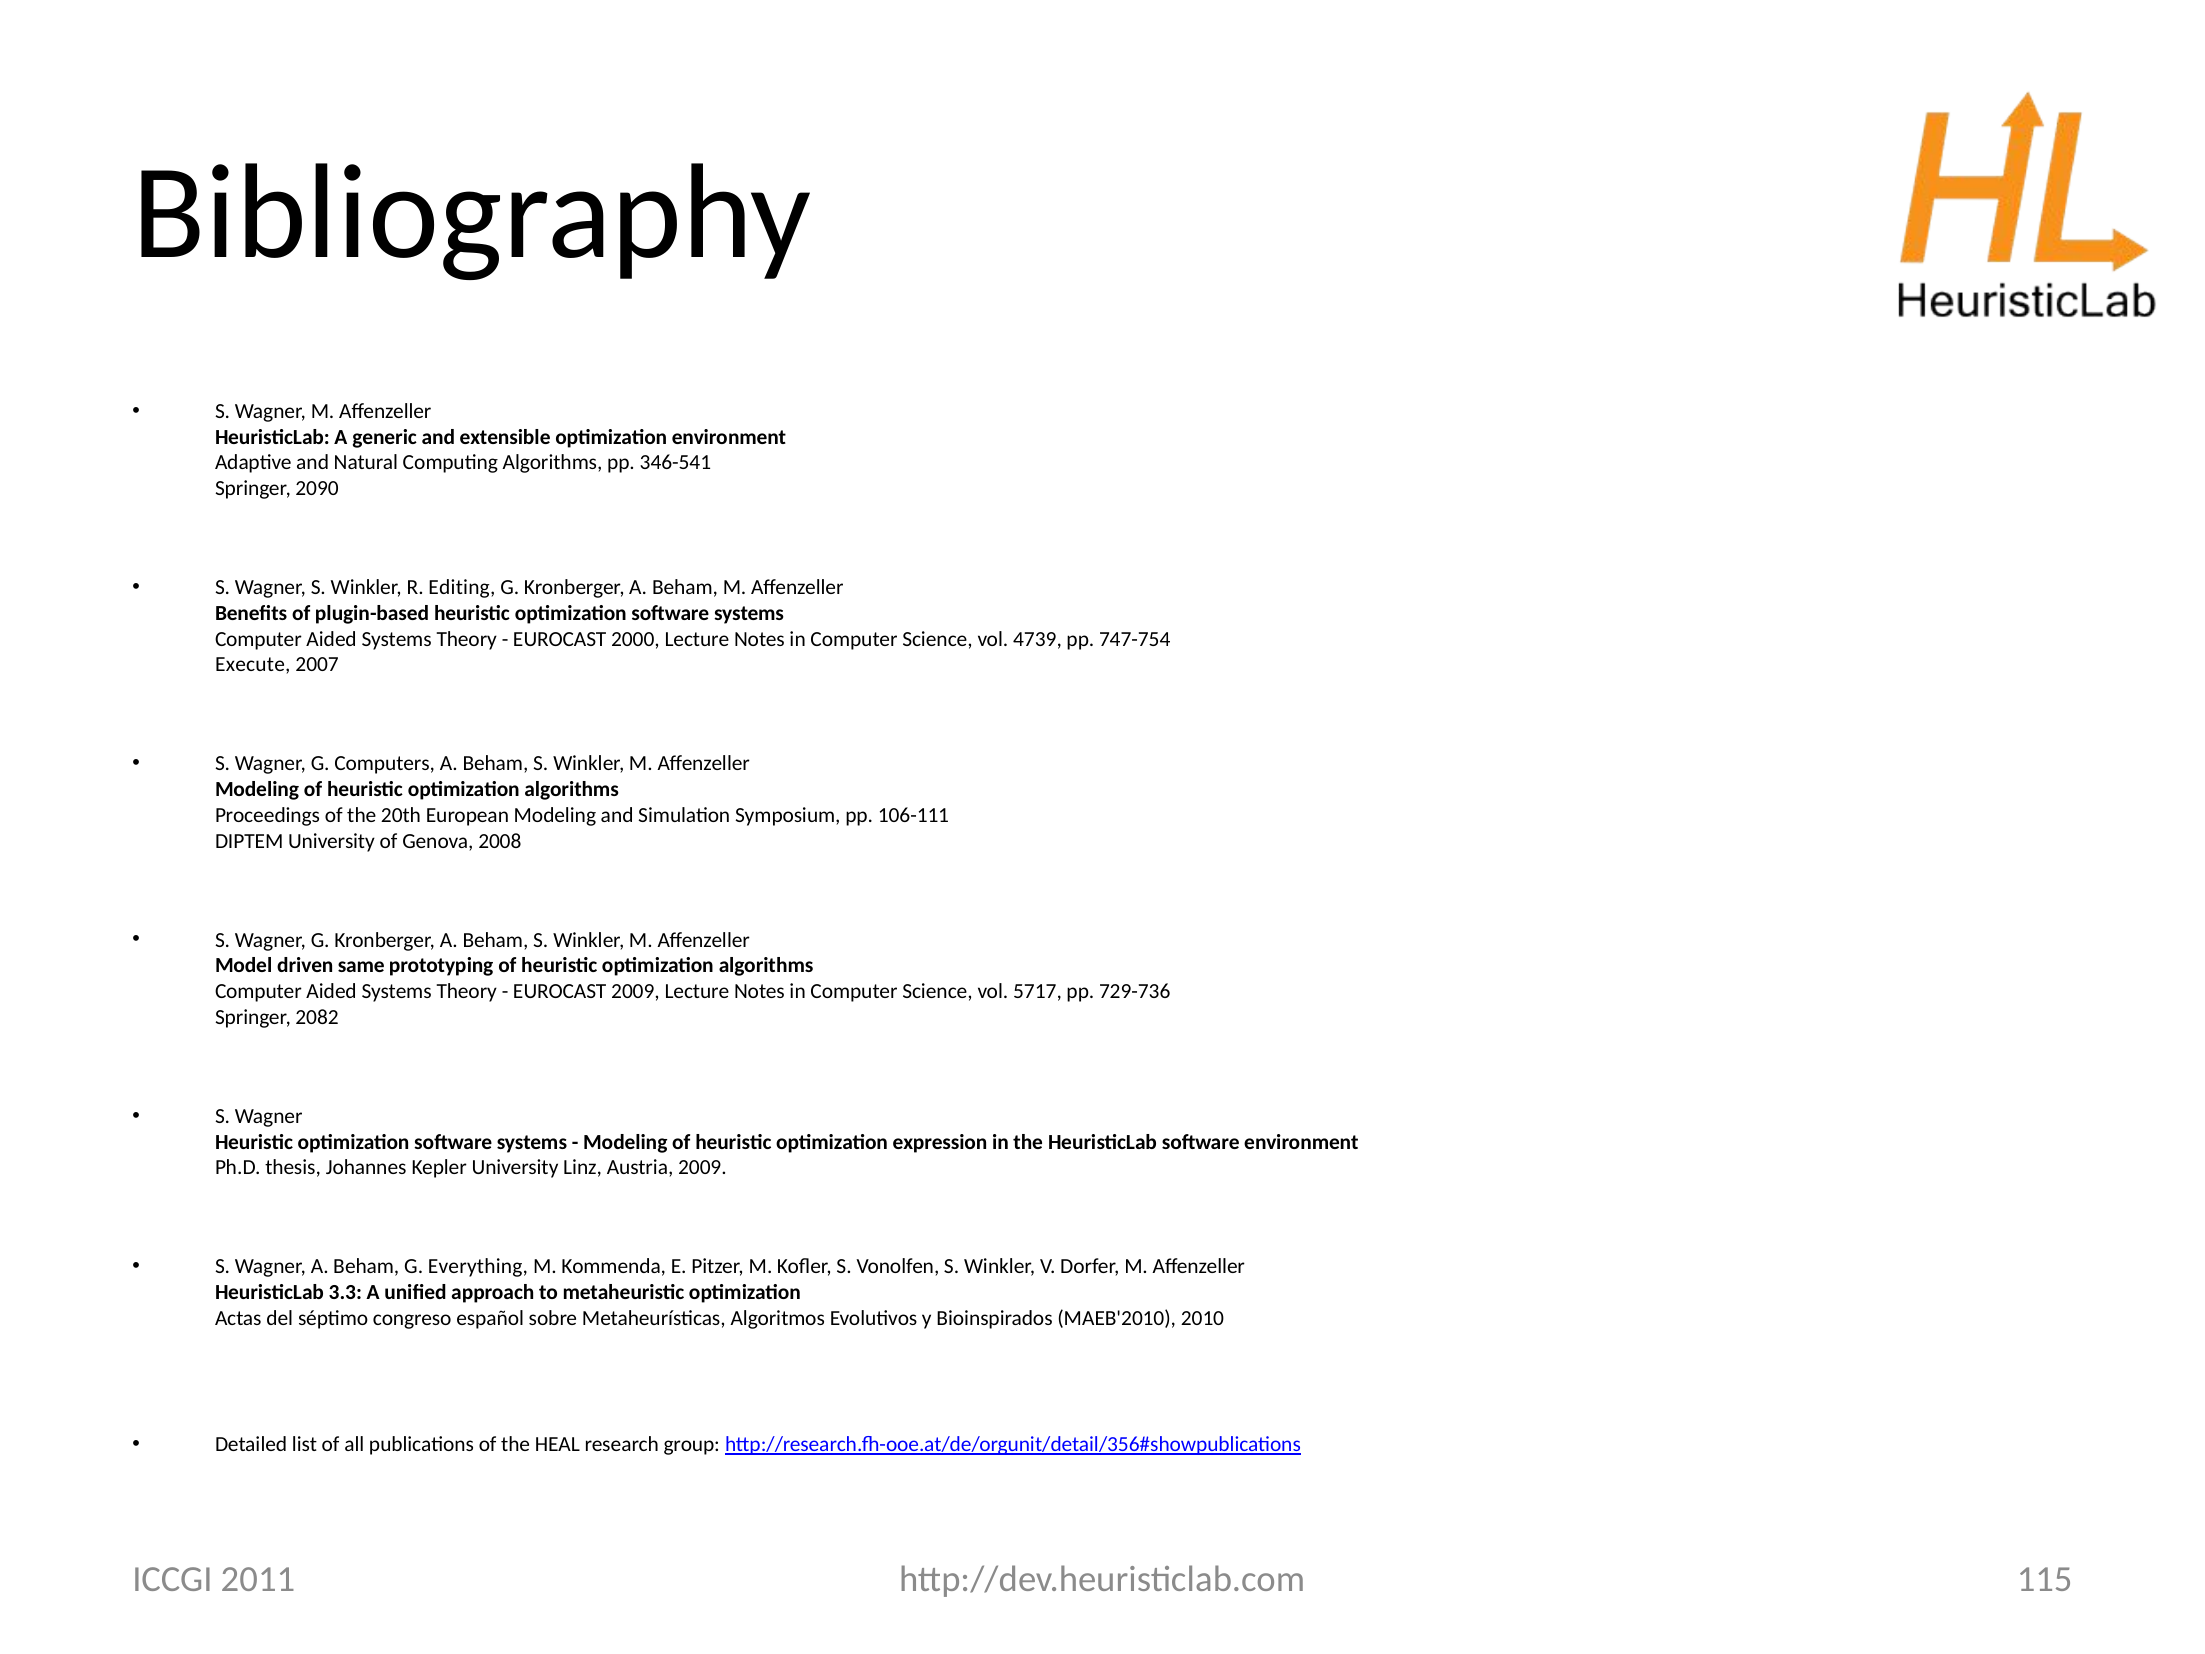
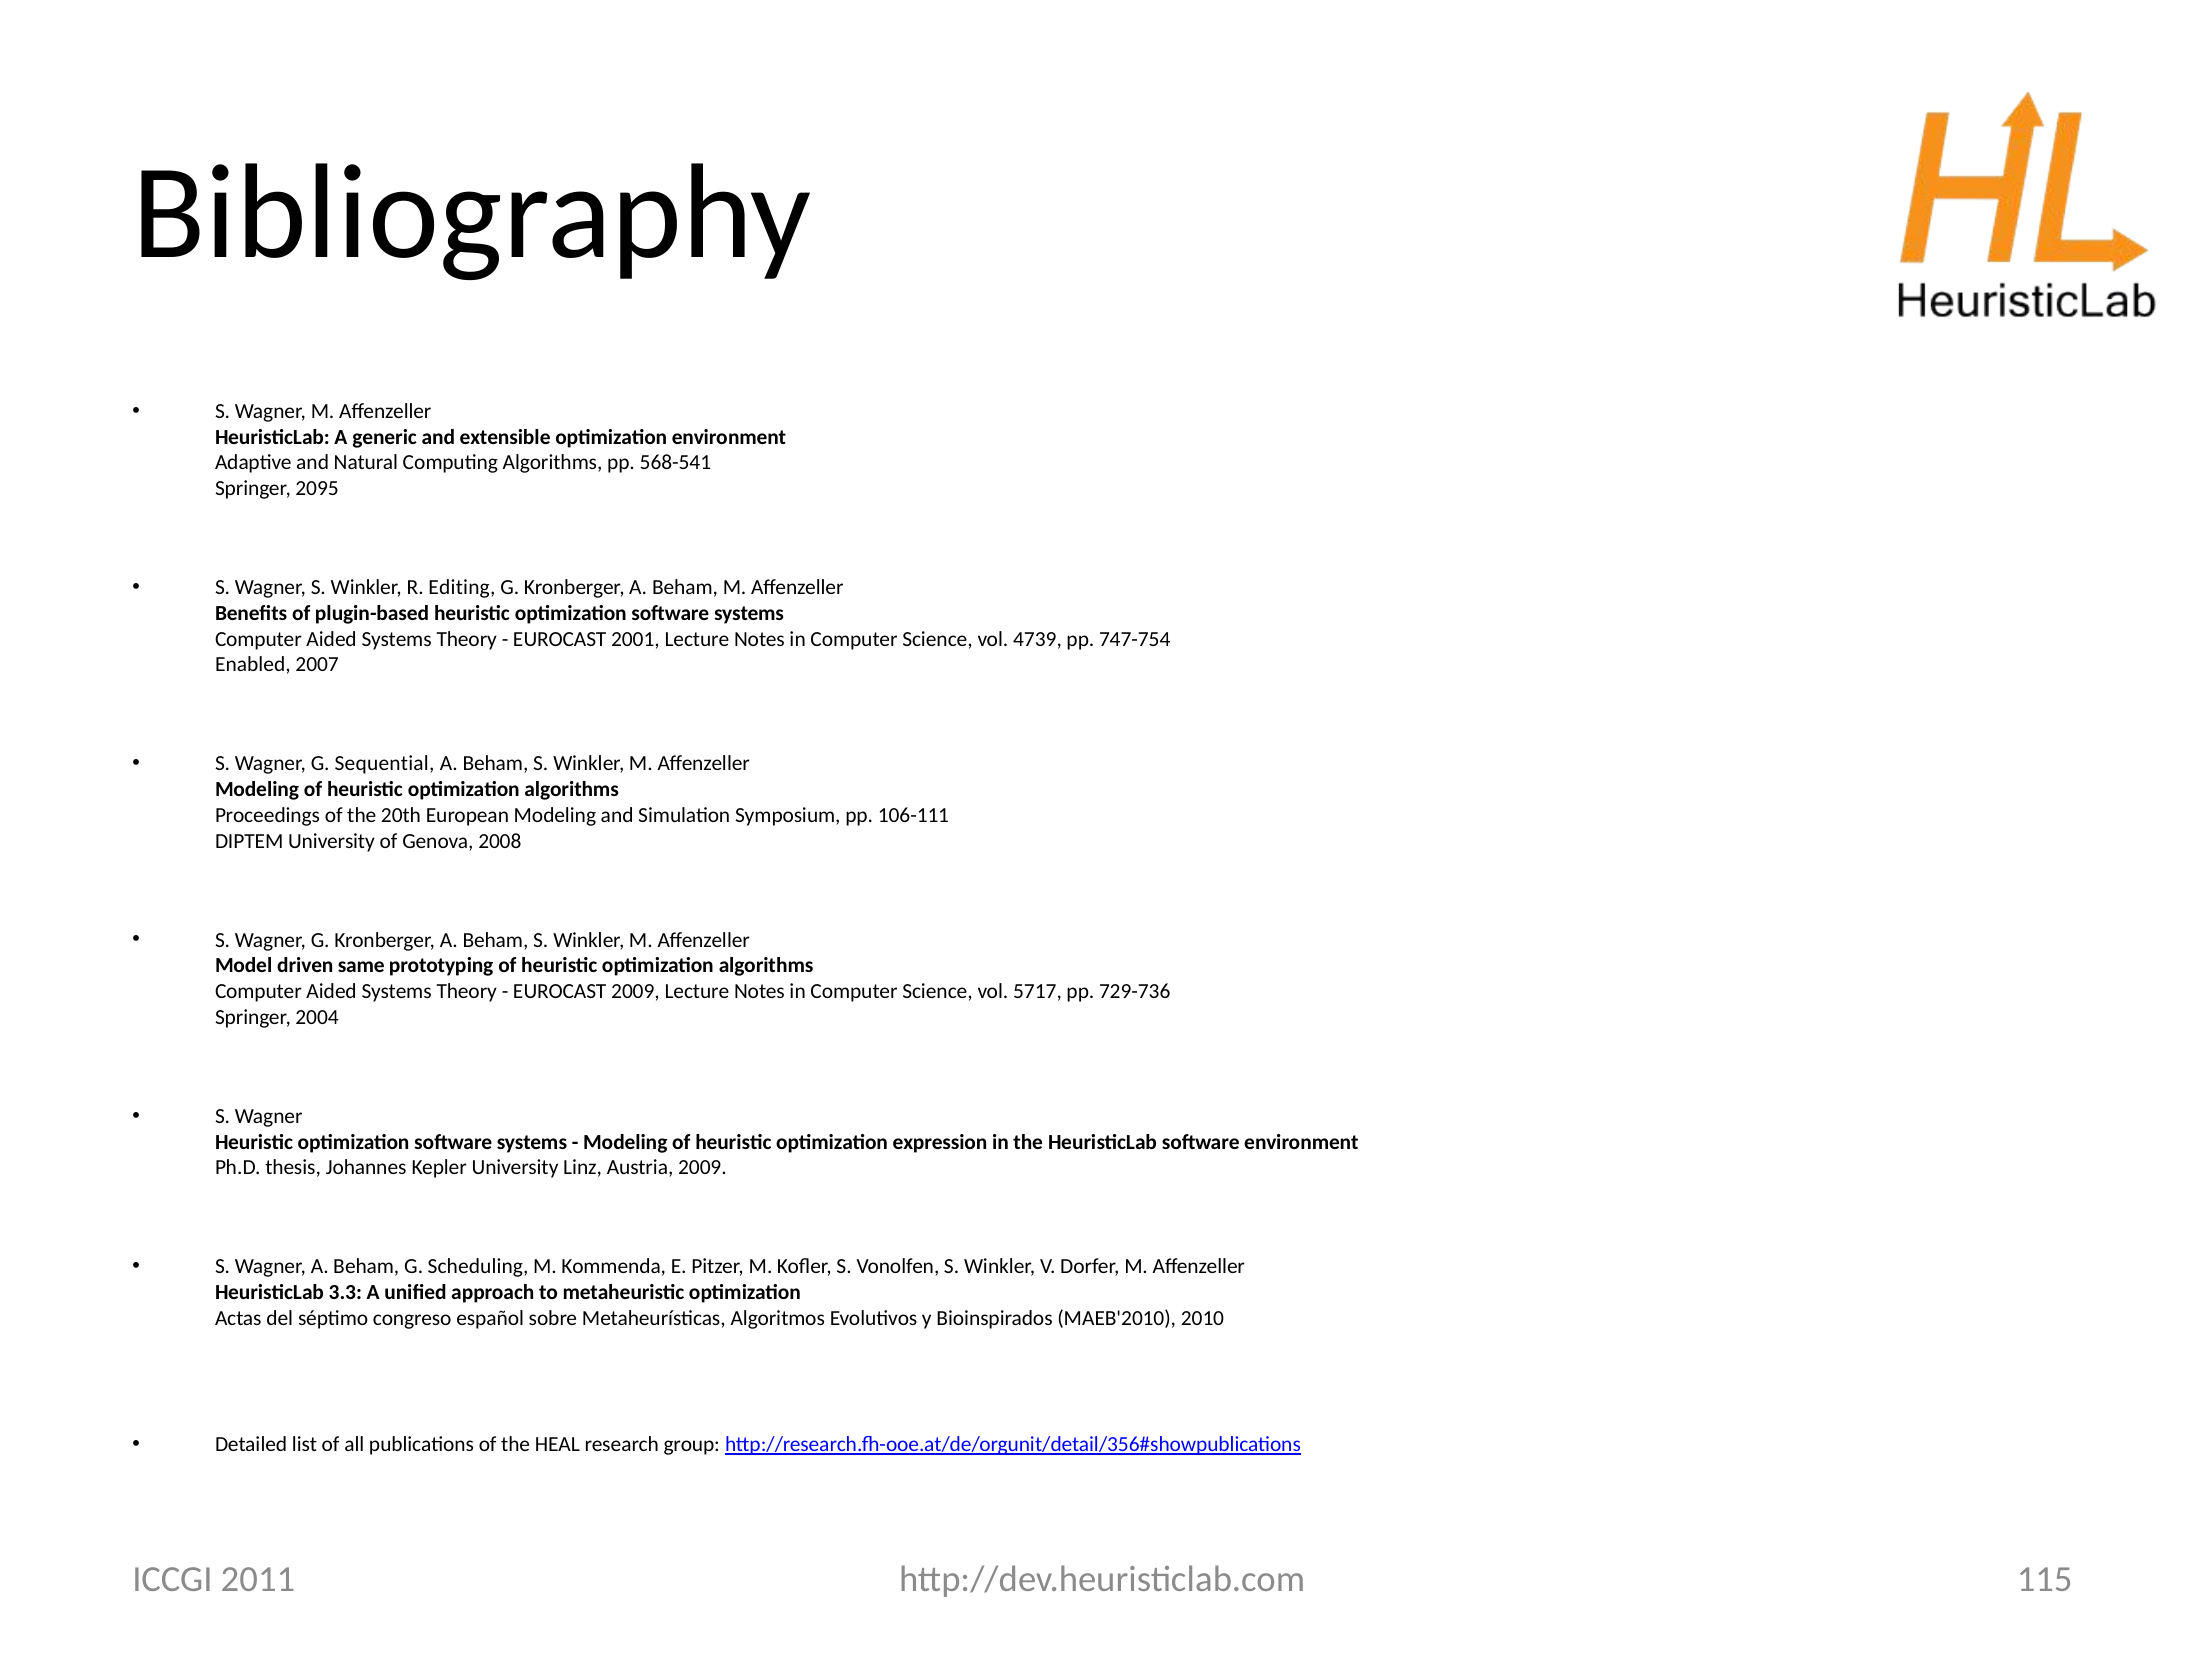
346-541: 346-541 -> 568-541
2090: 2090 -> 2095
2000: 2000 -> 2001
Execute: Execute -> Enabled
Computers: Computers -> Sequential
2082: 2082 -> 2004
Everything: Everything -> Scheduling
